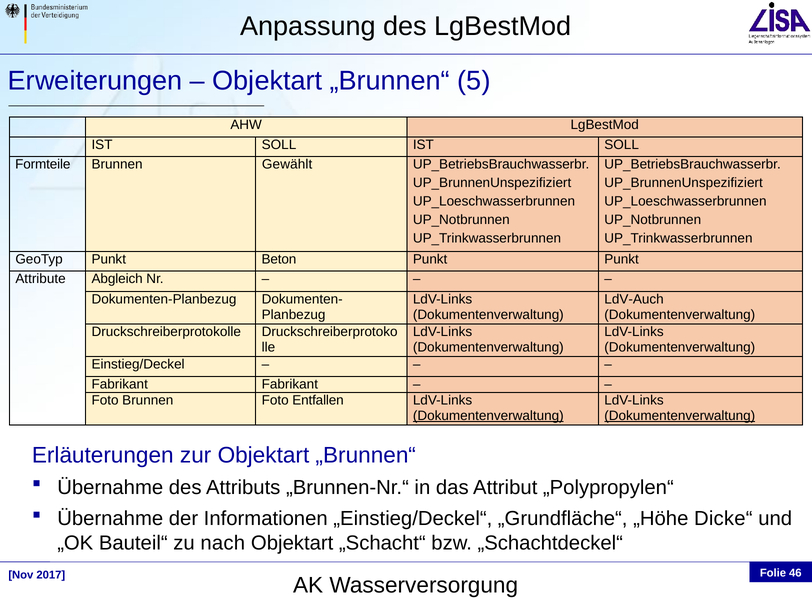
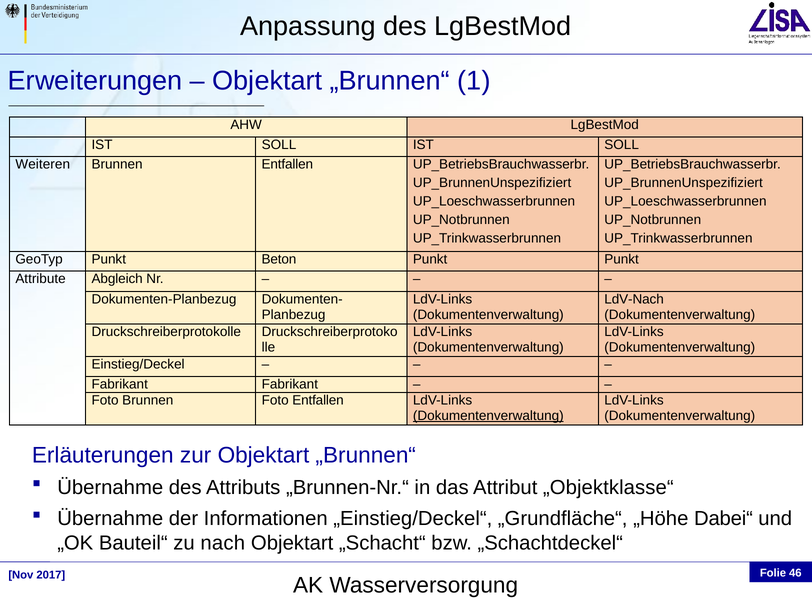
5: 5 -> 1
Formteile: Formteile -> Weiteren
Brunnen Gewählt: Gewählt -> Entfallen
LdV-Auch: LdV-Auch -> LdV-Nach
Dokumentenverwaltung at (680, 416) underline: present -> none
„Polypropylen“: „Polypropylen“ -> „Objektklasse“
Dicke“: Dicke“ -> Dabei“
